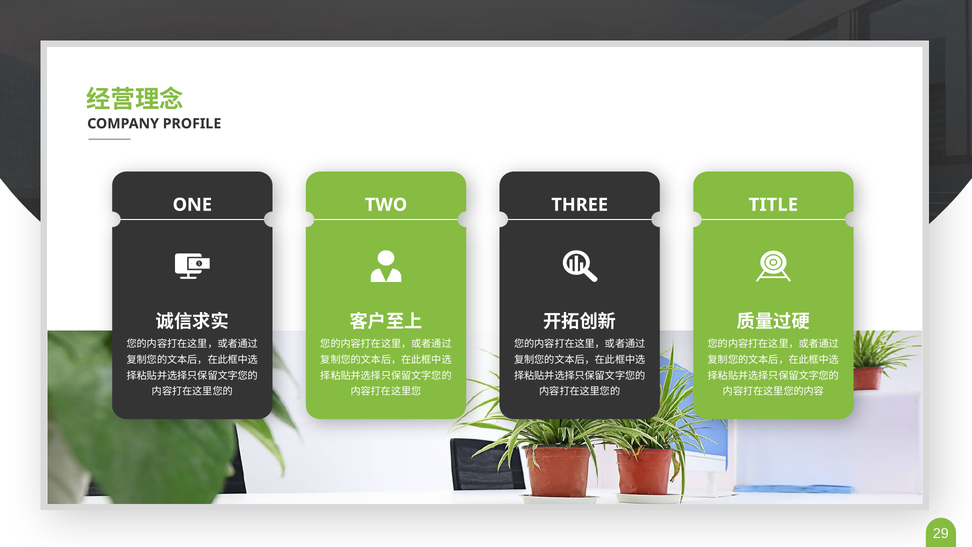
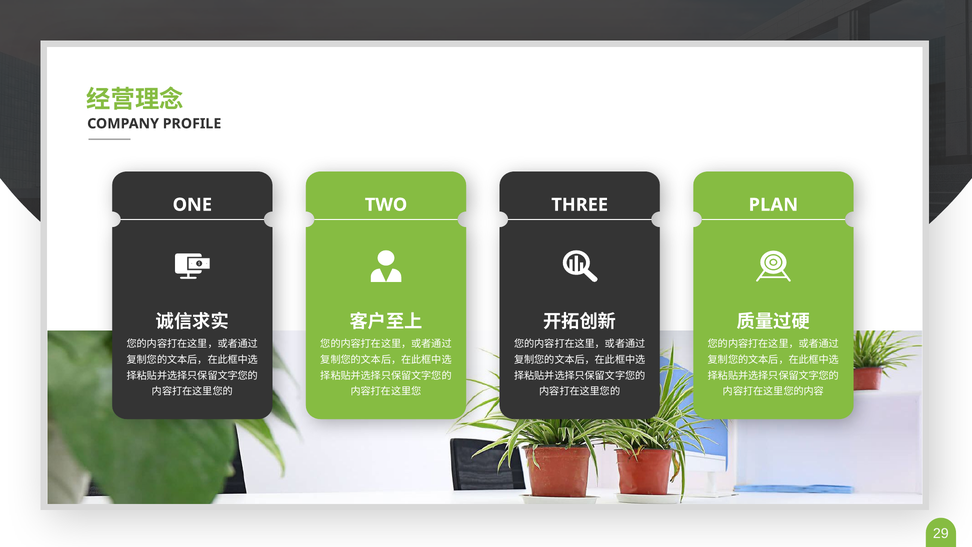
TITLE: TITLE -> PLAN
